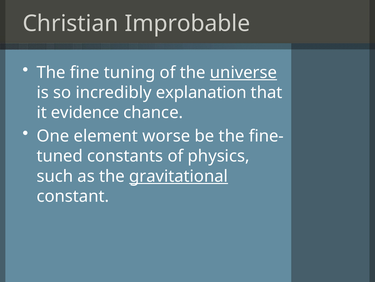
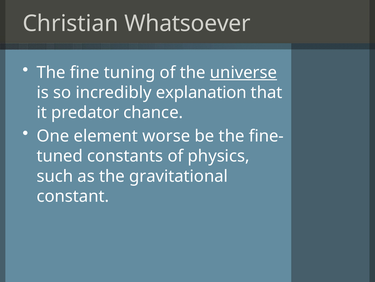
Improbable: Improbable -> Whatsoever
evidence: evidence -> predator
gravitational underline: present -> none
